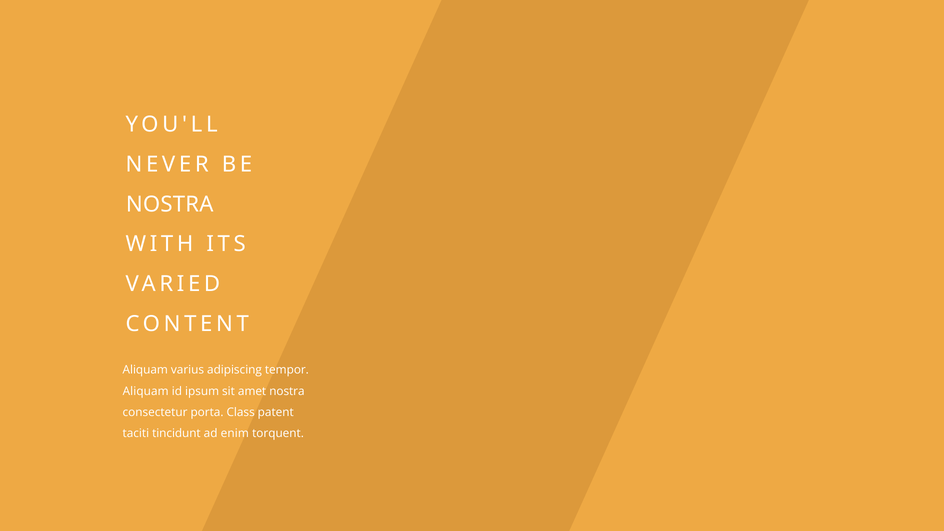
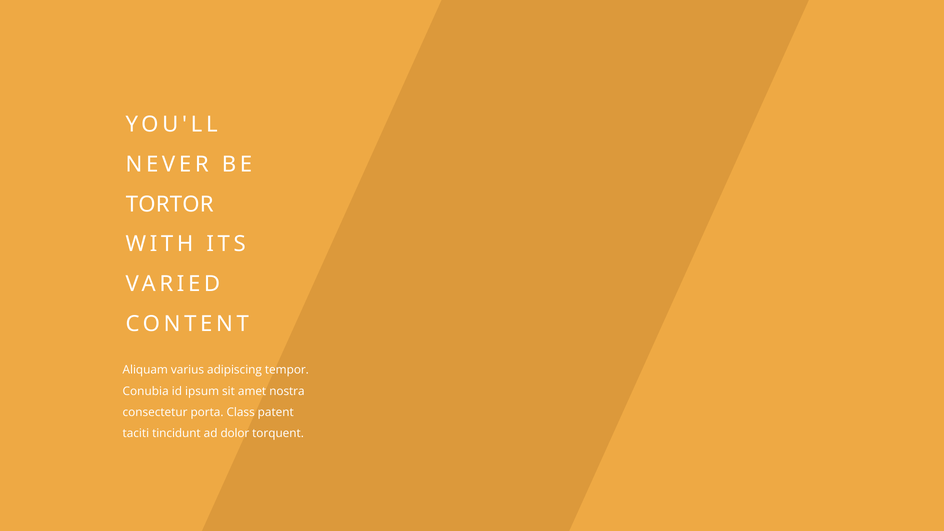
NOSTRA at (170, 204): NOSTRA -> TORTOR
Aliquam at (146, 391): Aliquam -> Conubia
enim: enim -> dolor
